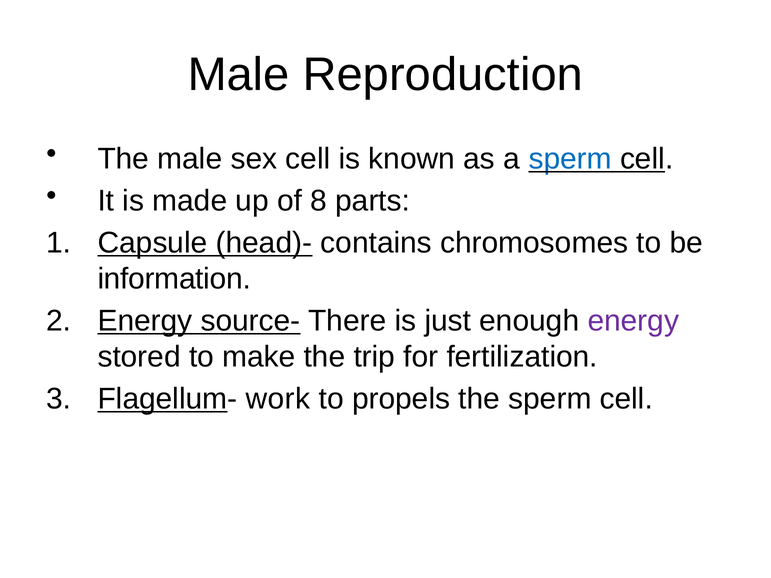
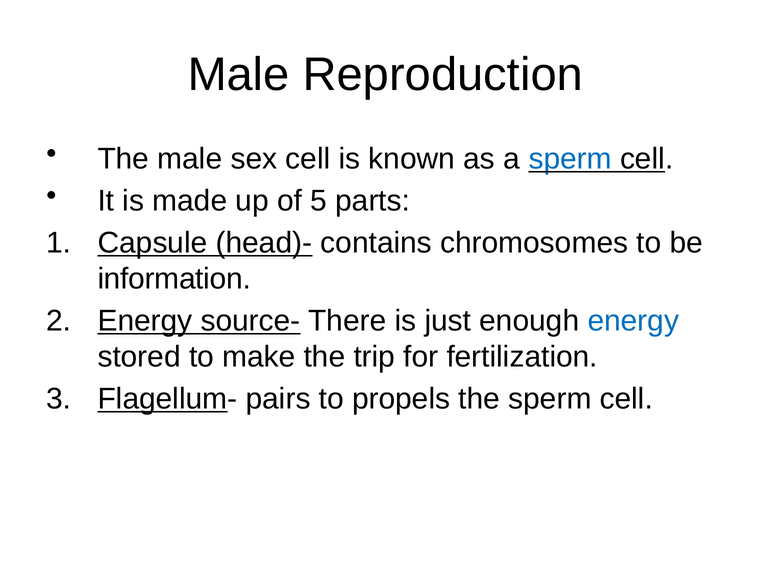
8: 8 -> 5
energy at (633, 321) colour: purple -> blue
work: work -> pairs
